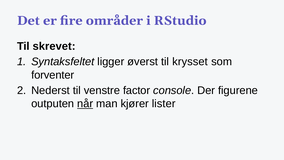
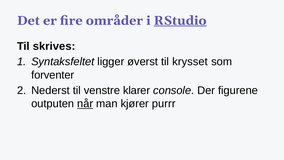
RStudio underline: none -> present
skrevet: skrevet -> skrives
factor: factor -> klarer
lister: lister -> purrr
